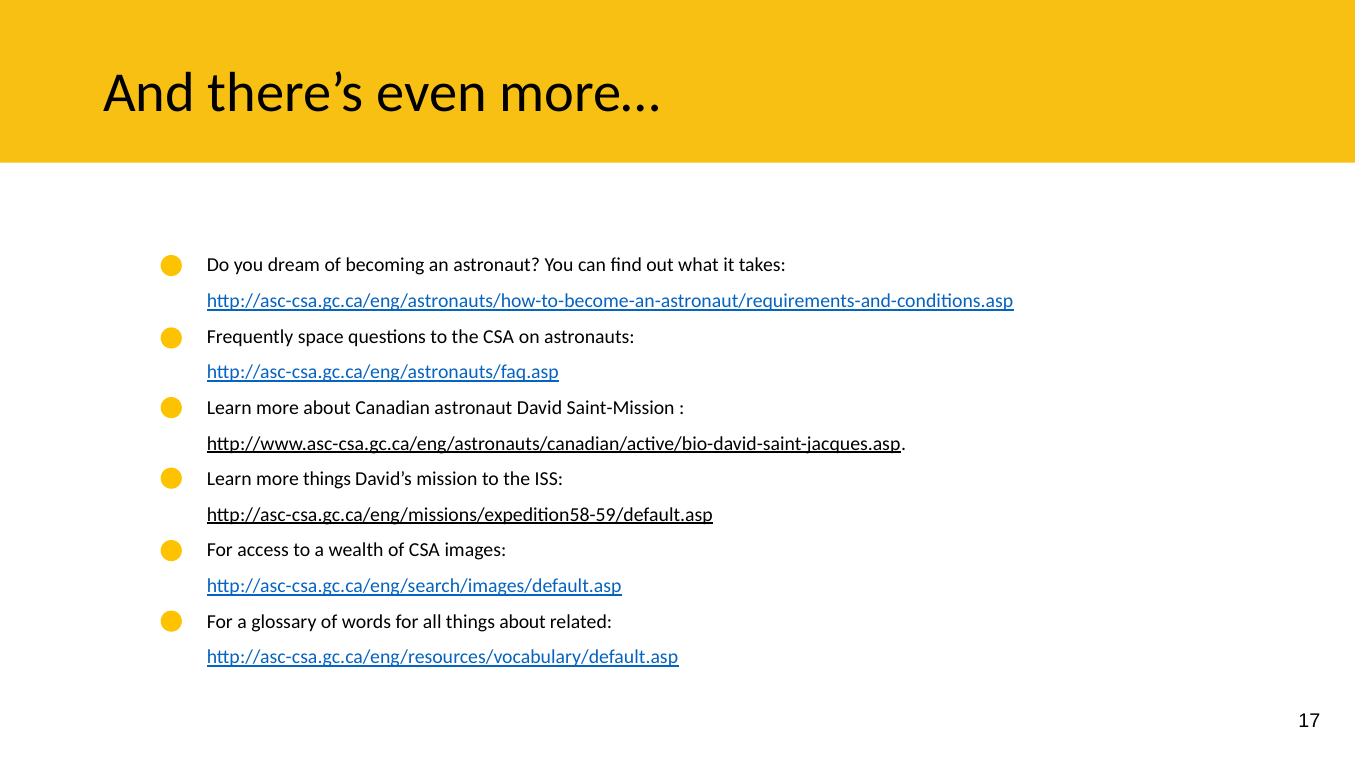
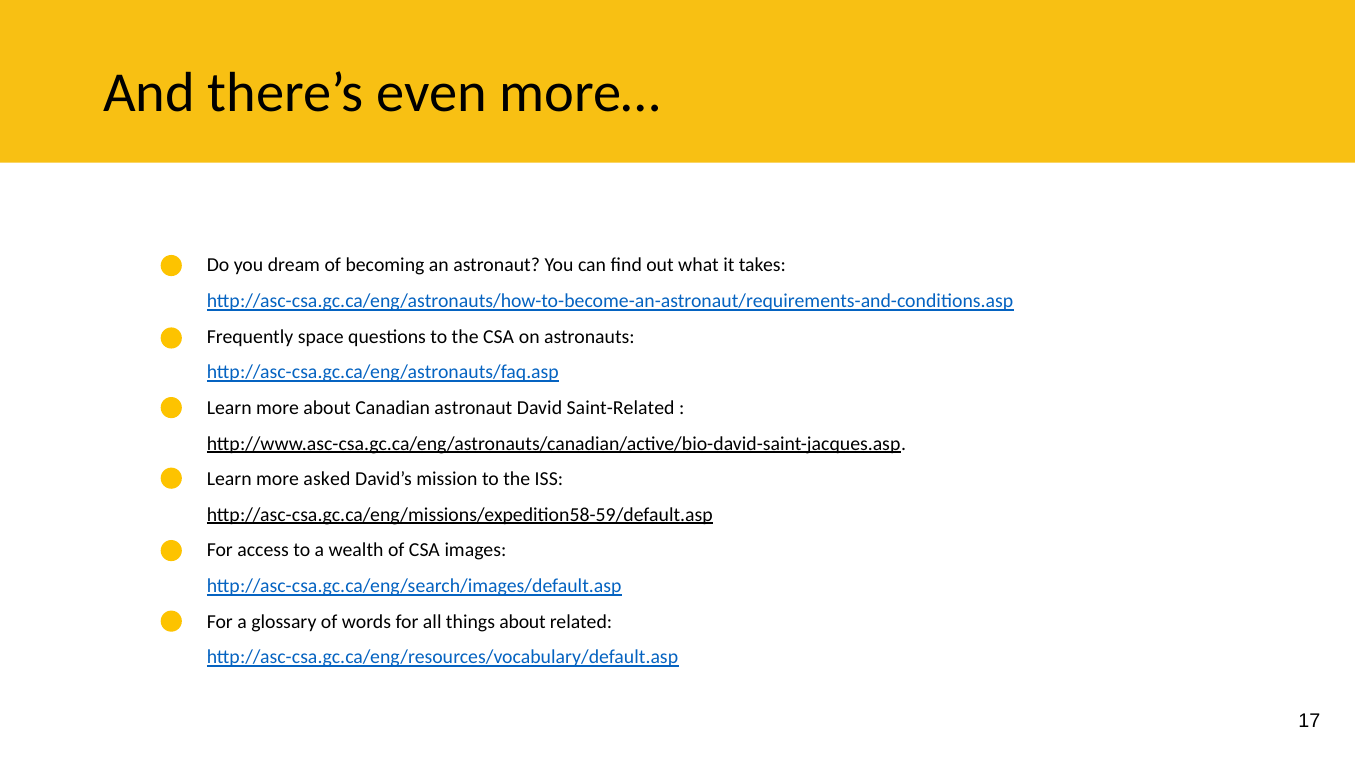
Saint-Mission: Saint-Mission -> Saint-Related
more things: things -> asked
